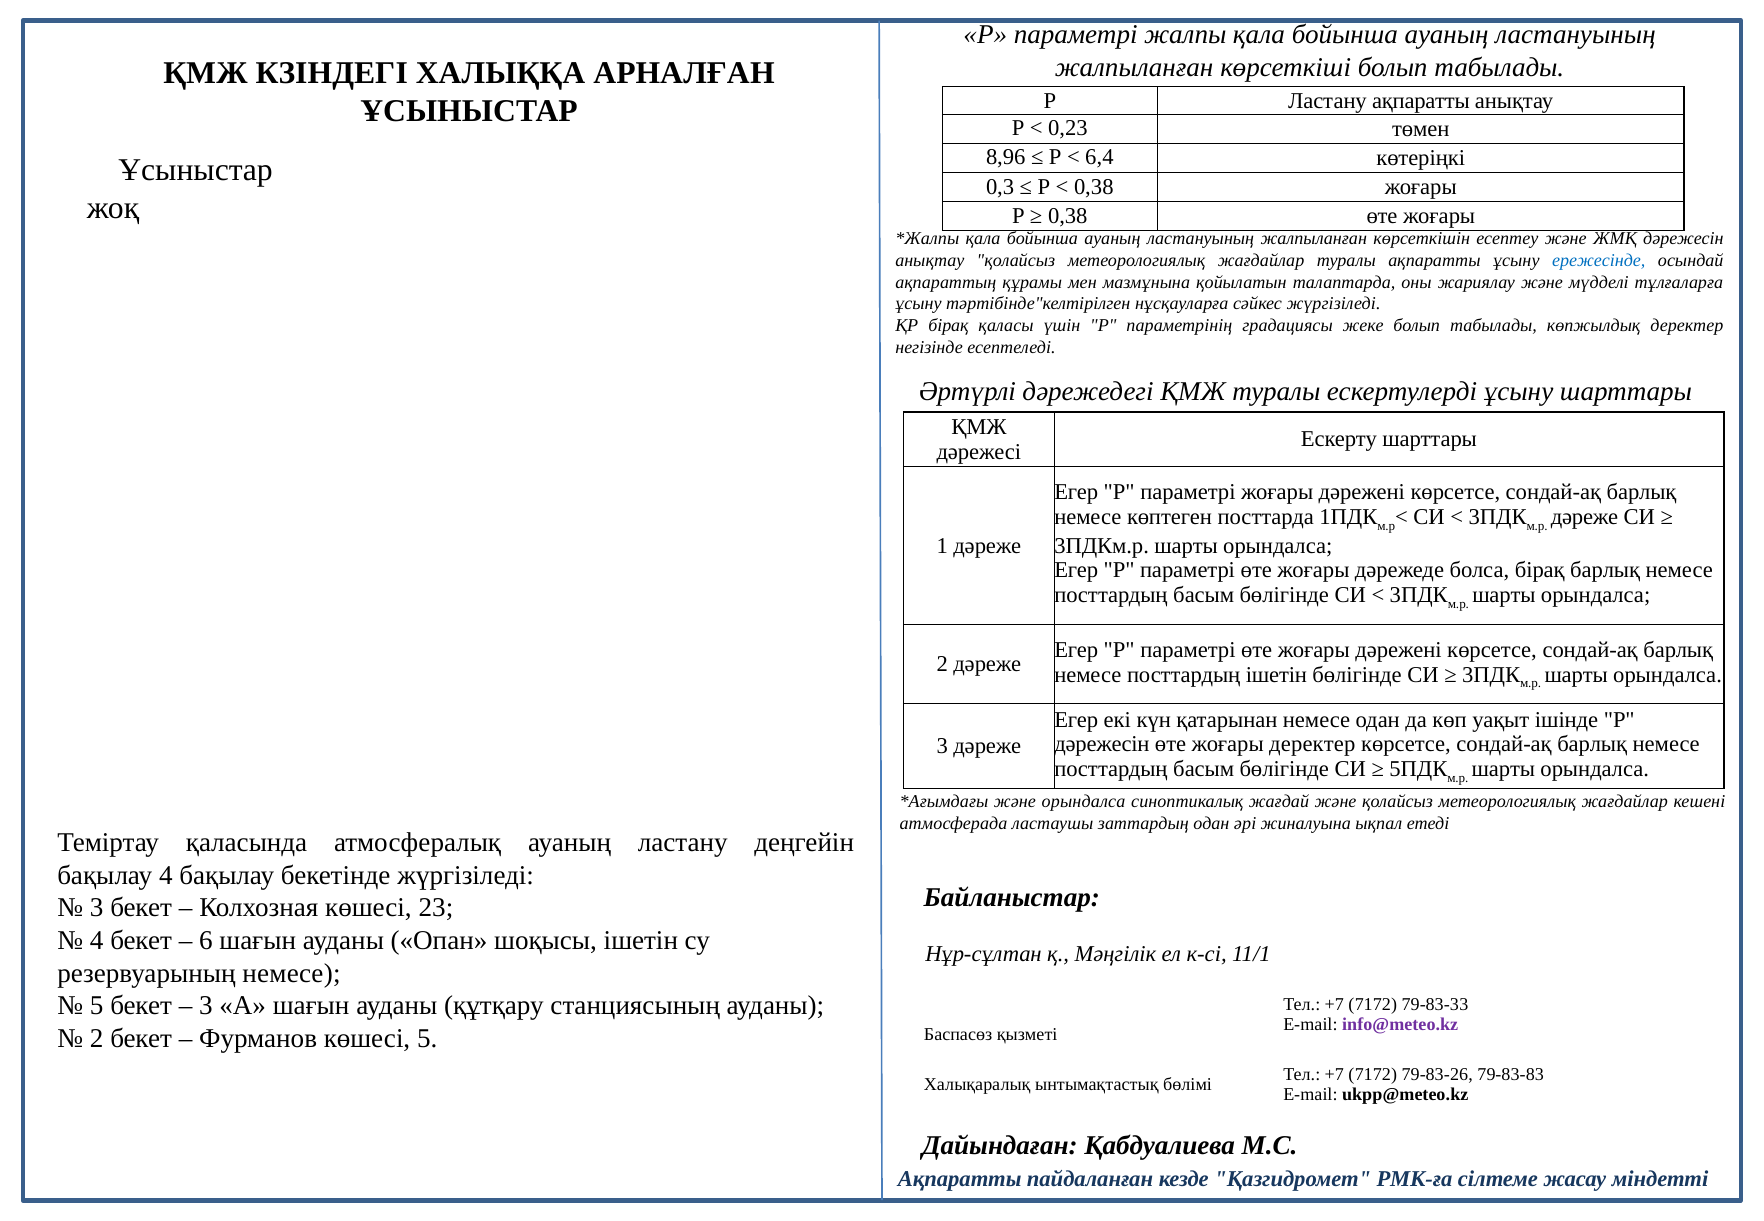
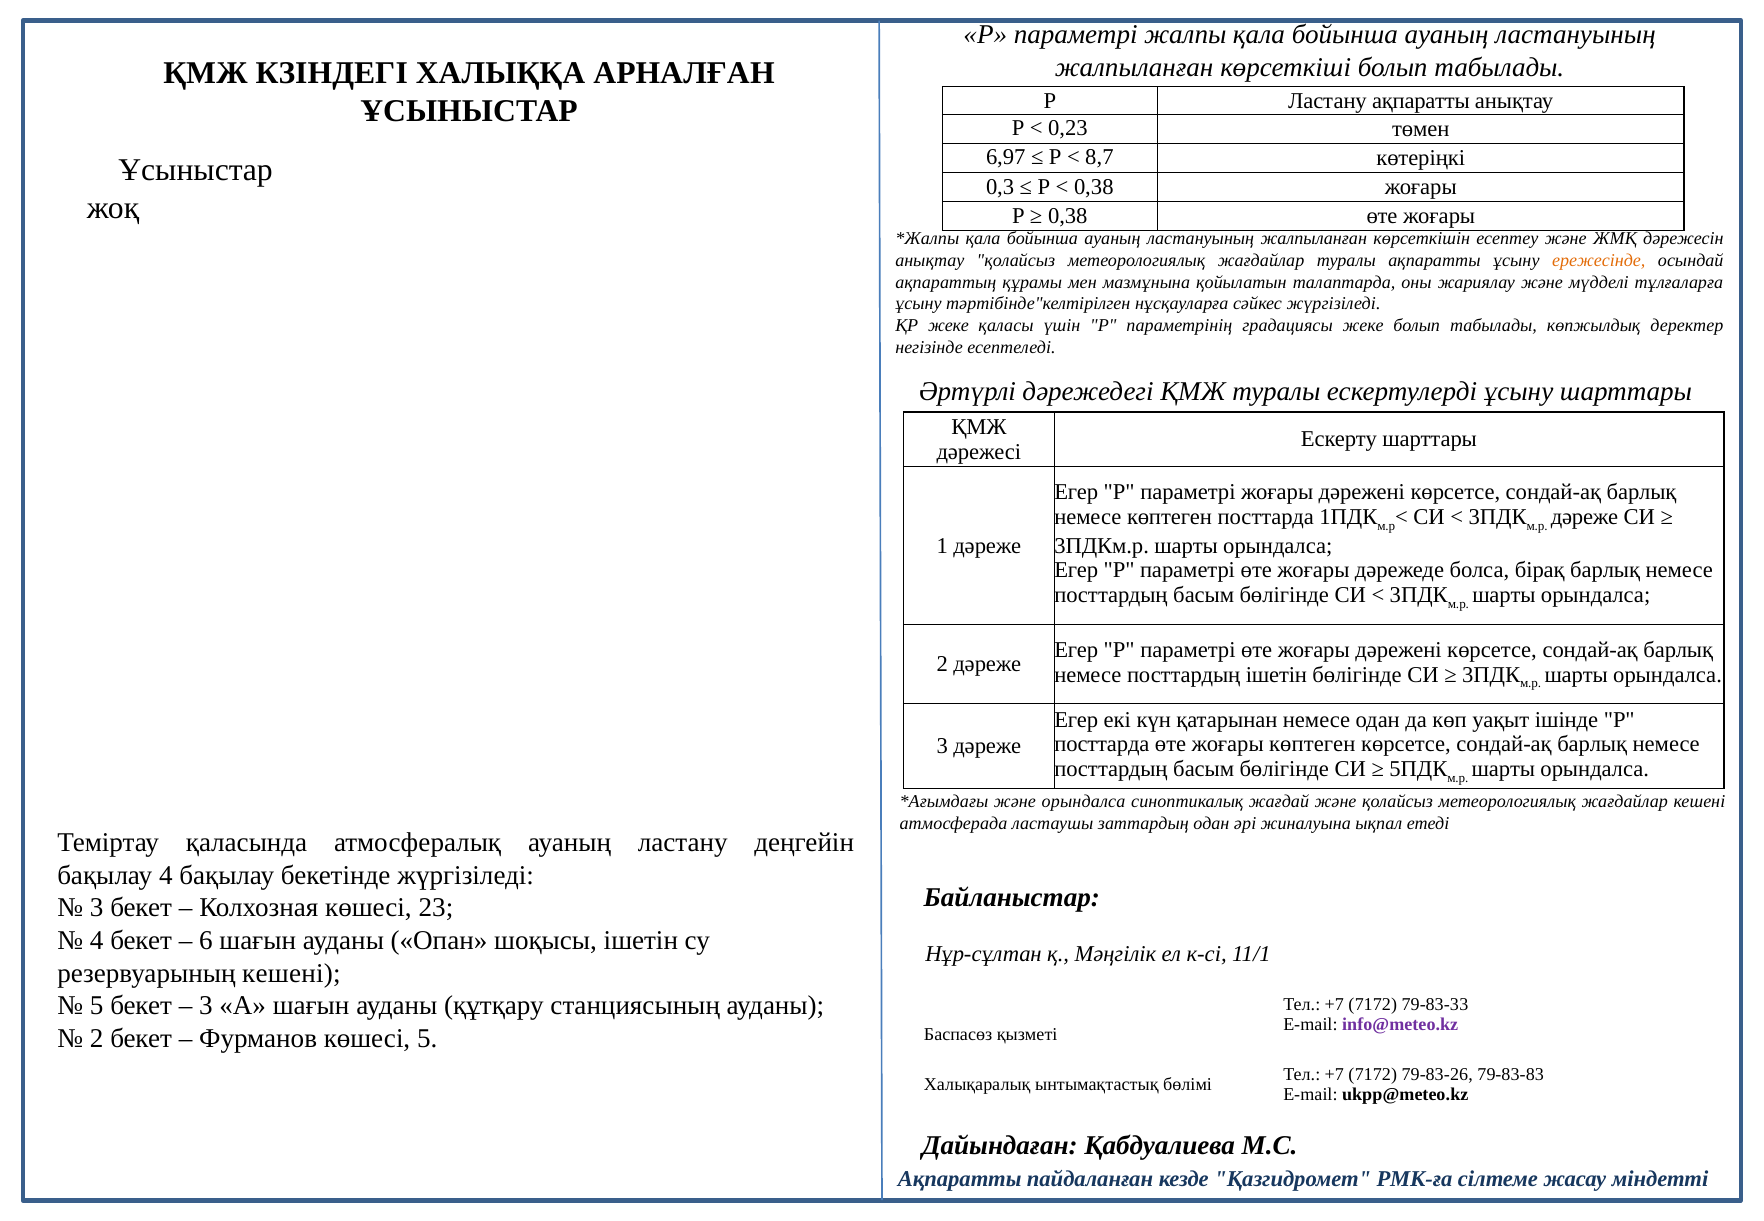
8,96: 8,96 -> 6,97
6,4: 6,4 -> 8,7
ережесінде colour: blue -> orange
ҚР бірақ: бірақ -> жеке
дәрежесін at (1102, 745): дәрежесін -> посттарда
жоғары деректер: деректер -> көптеген
резервуарының немесе: немесе -> кешені
